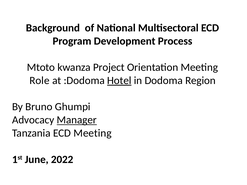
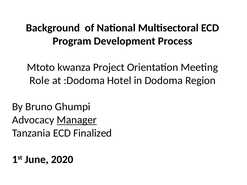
Hotel underline: present -> none
ECD Meeting: Meeting -> Finalized
2022: 2022 -> 2020
